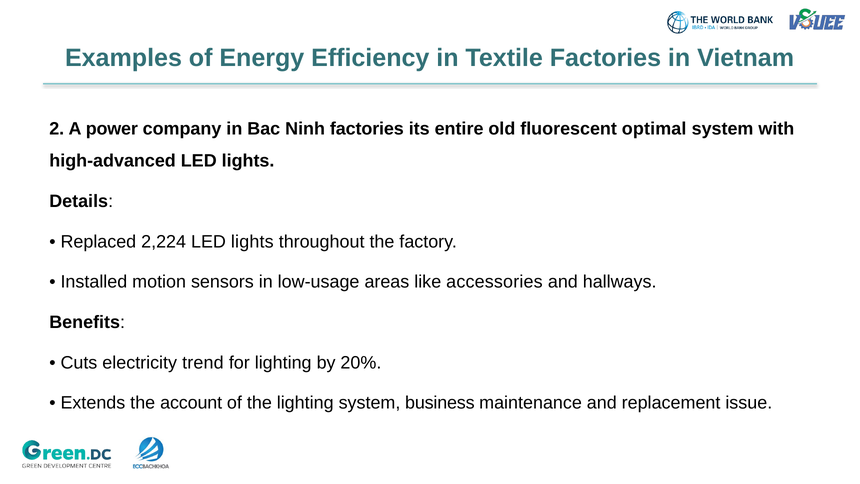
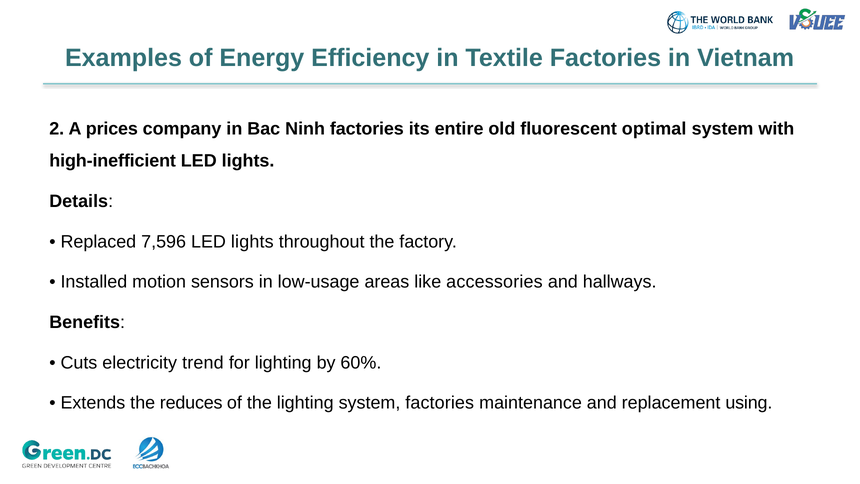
power: power -> prices
high-advanced: high-advanced -> high-inefficient
2,224: 2,224 -> 7,596
20%: 20% -> 60%
account: account -> reduces
system business: business -> factories
issue: issue -> using
